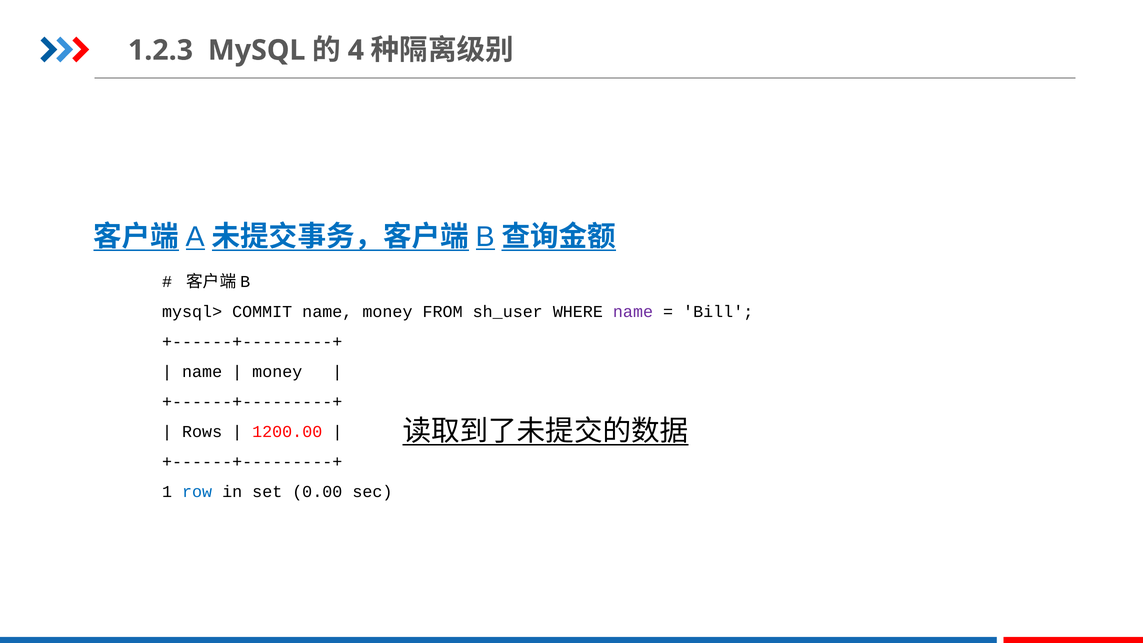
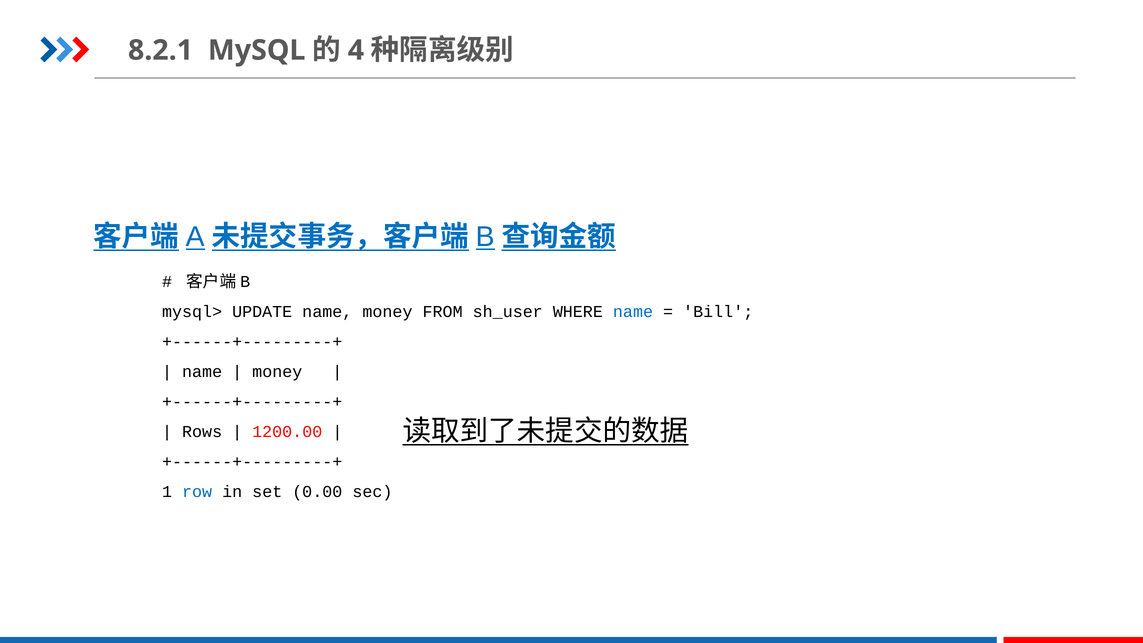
1.2.3: 1.2.3 -> 8.2.1
COMMIT: COMMIT -> UPDATE
name at (633, 312) colour: purple -> blue
